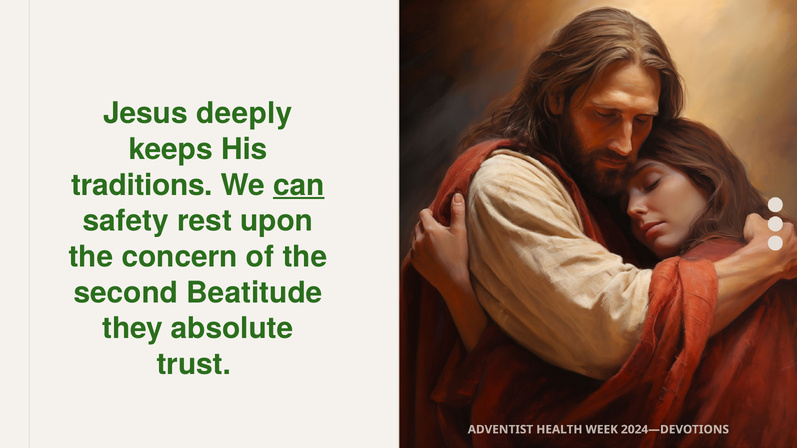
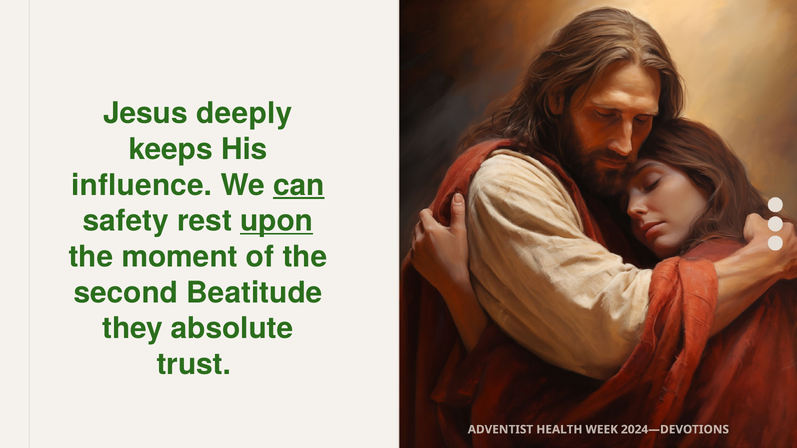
traditions: traditions -> influence
upon underline: none -> present
concern: concern -> moment
